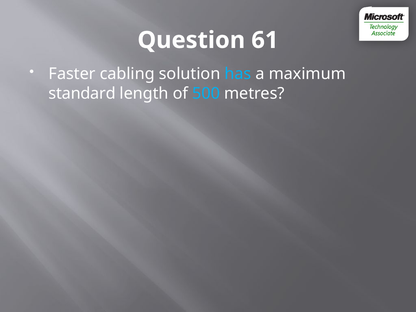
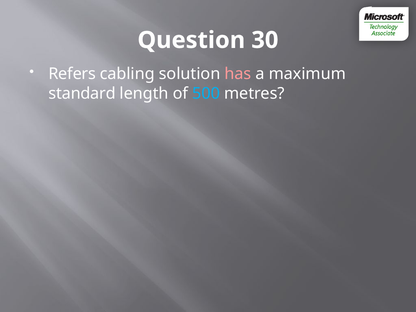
61: 61 -> 30
Faster: Faster -> Refers
has colour: light blue -> pink
